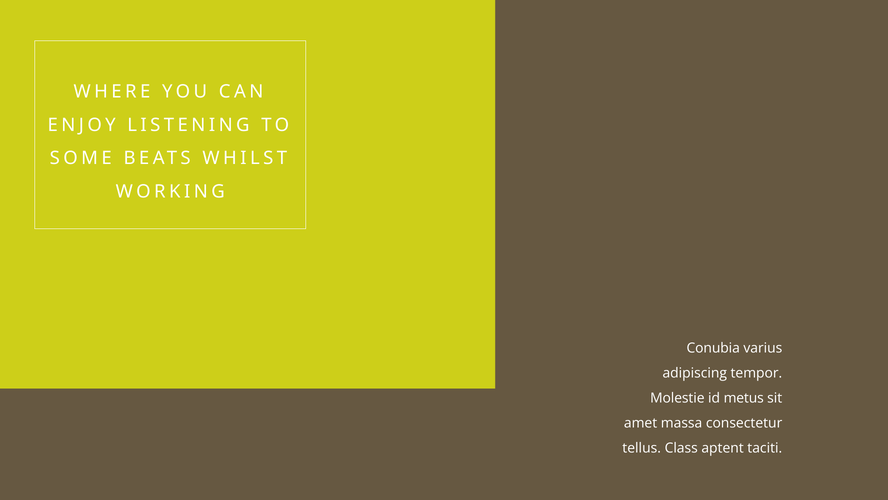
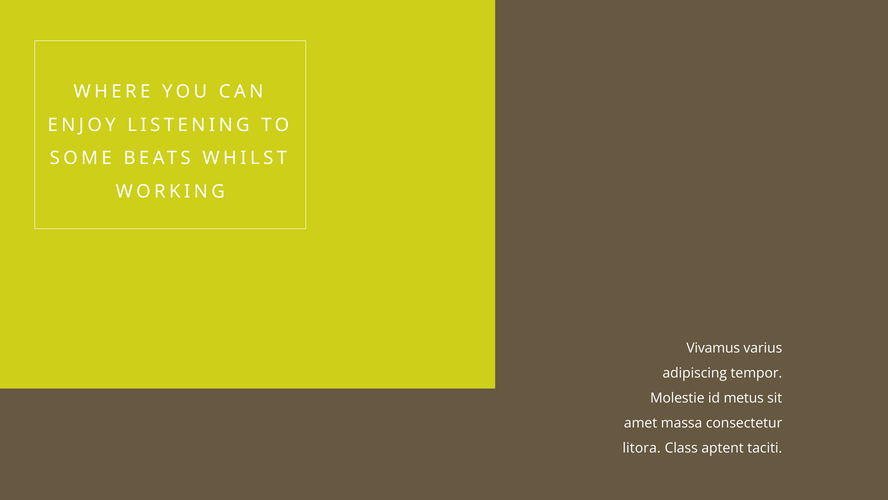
Conubia: Conubia -> Vivamus
tellus: tellus -> litora
